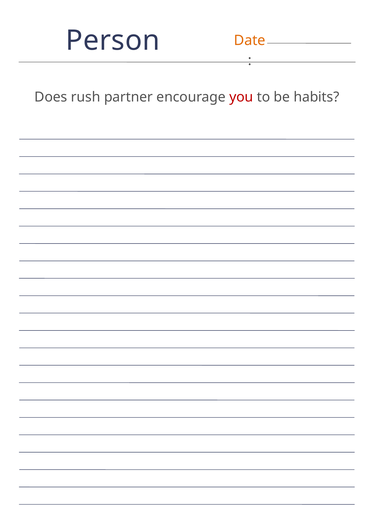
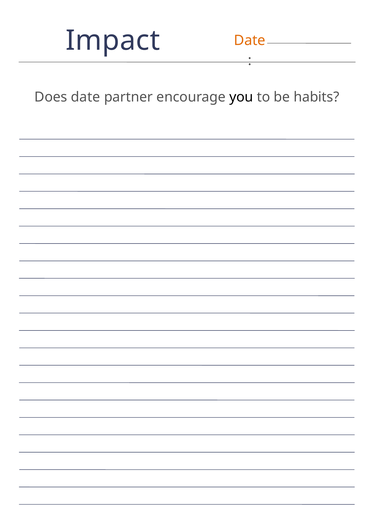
Person: Person -> Impact
Does rush: rush -> date
you colour: red -> black
